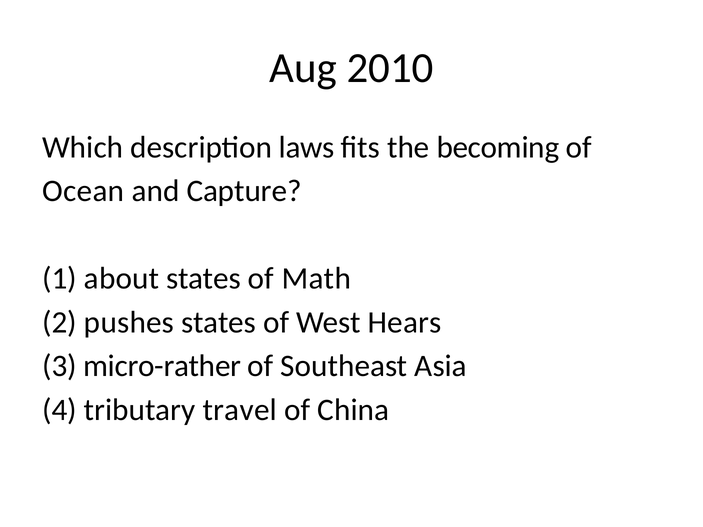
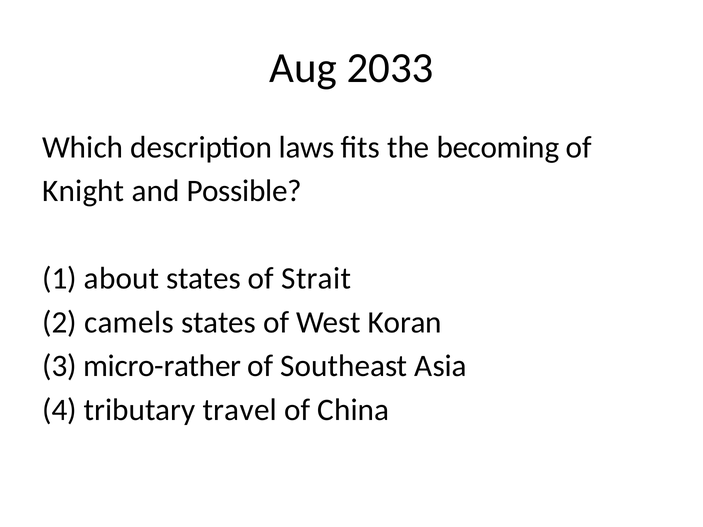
2010: 2010 -> 2033
Ocean: Ocean -> Knight
Capture: Capture -> Possible
Math: Math -> Strait
pushes: pushes -> camels
Hears: Hears -> Koran
